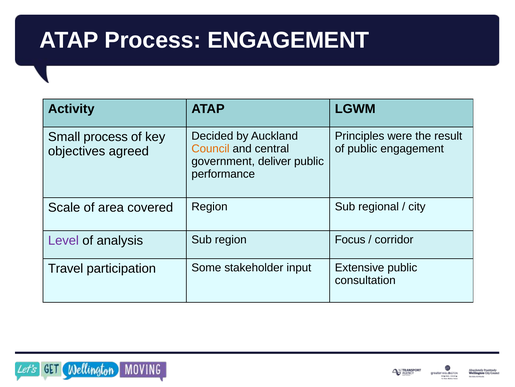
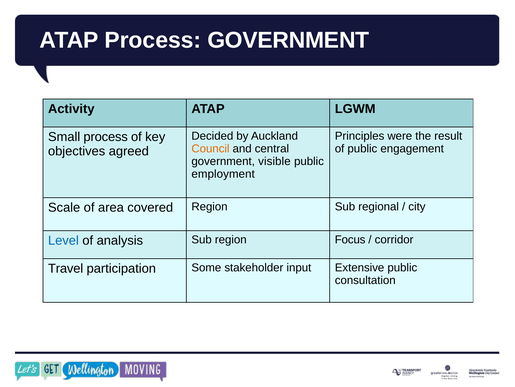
Process ENGAGEMENT: ENGAGEMENT -> GOVERNMENT
deliver: deliver -> visible
performance: performance -> employment
Level colour: purple -> blue
